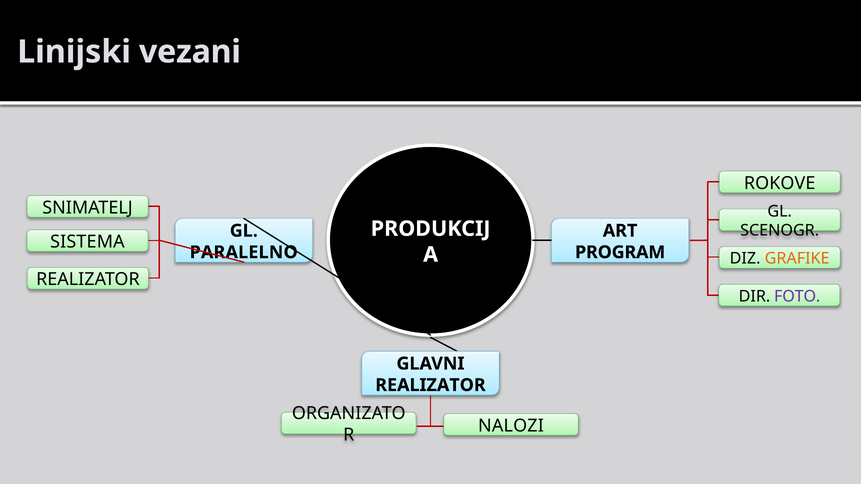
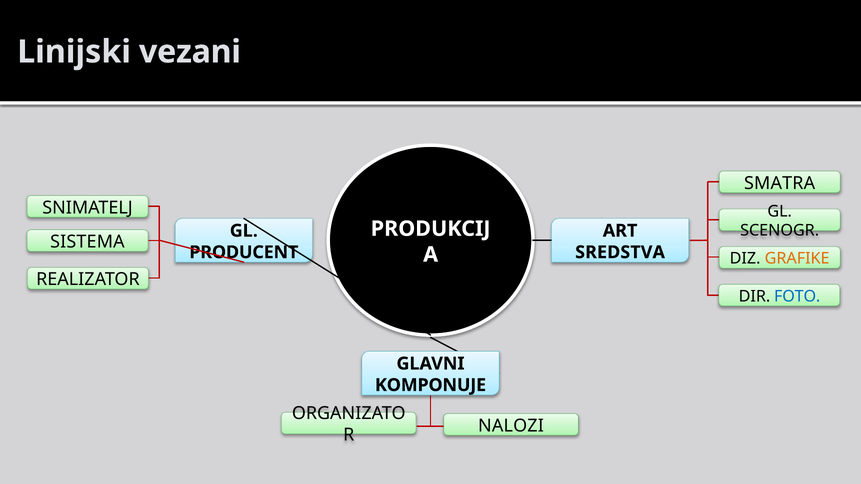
ROKOVE: ROKOVE -> SMATRA
PARALELNO: PARALELNO -> PRODUCENT
PROGRAM: PROGRAM -> SREDSTVA
FOTO colour: purple -> blue
REALIZATOR at (430, 385): REALIZATOR -> KOMPONUJE
